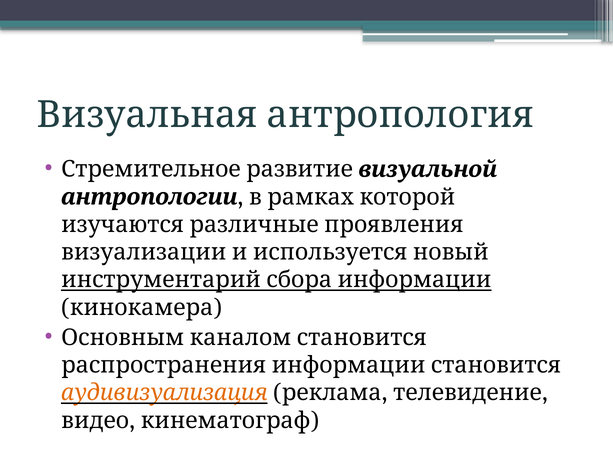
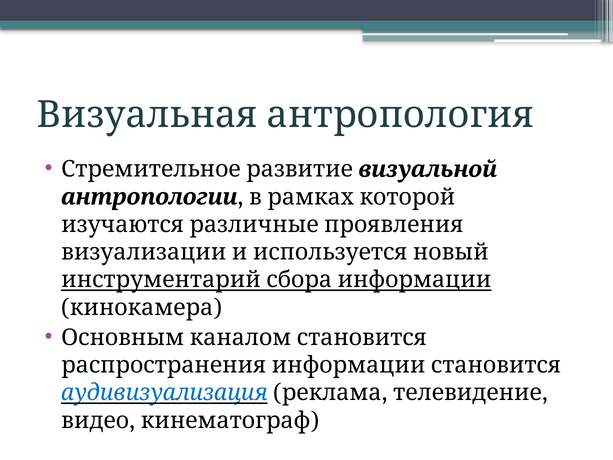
аудивизуализация colour: orange -> blue
